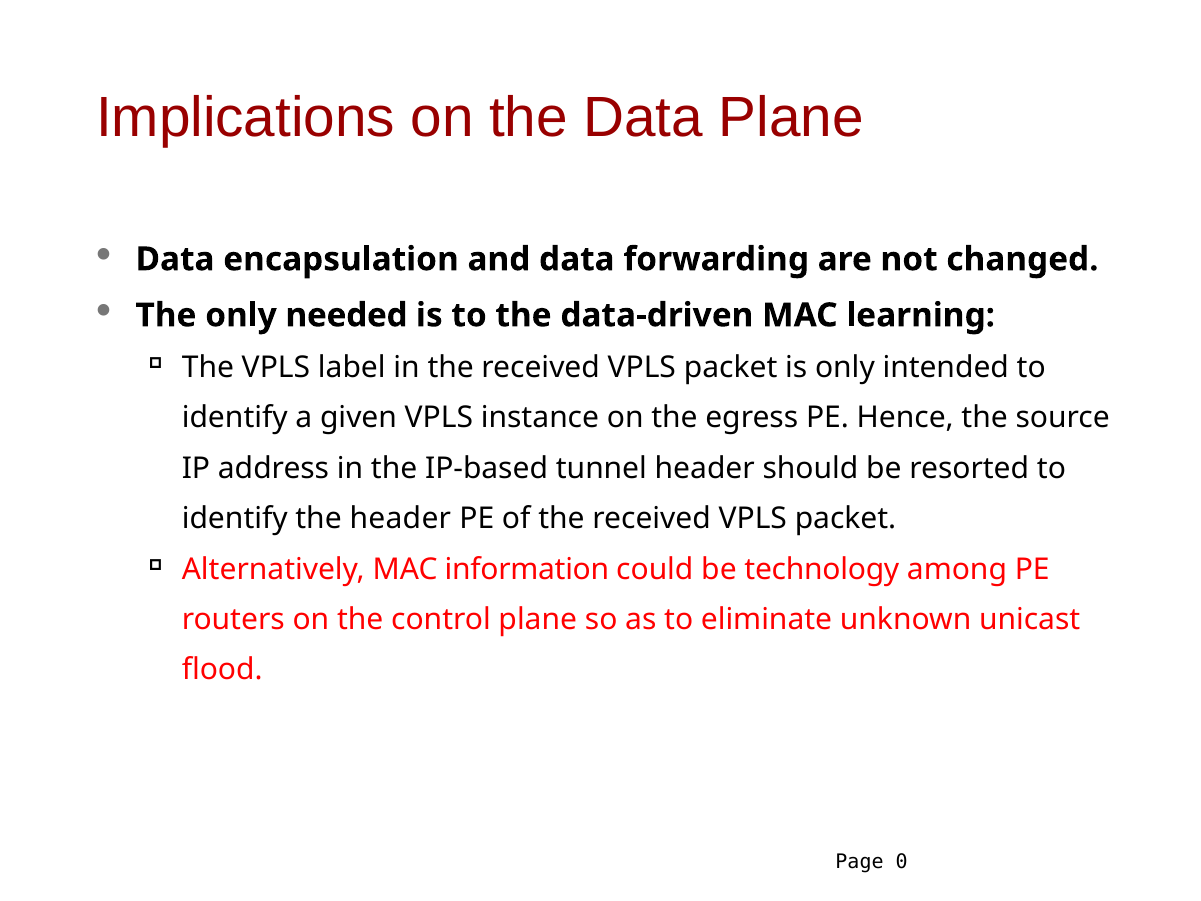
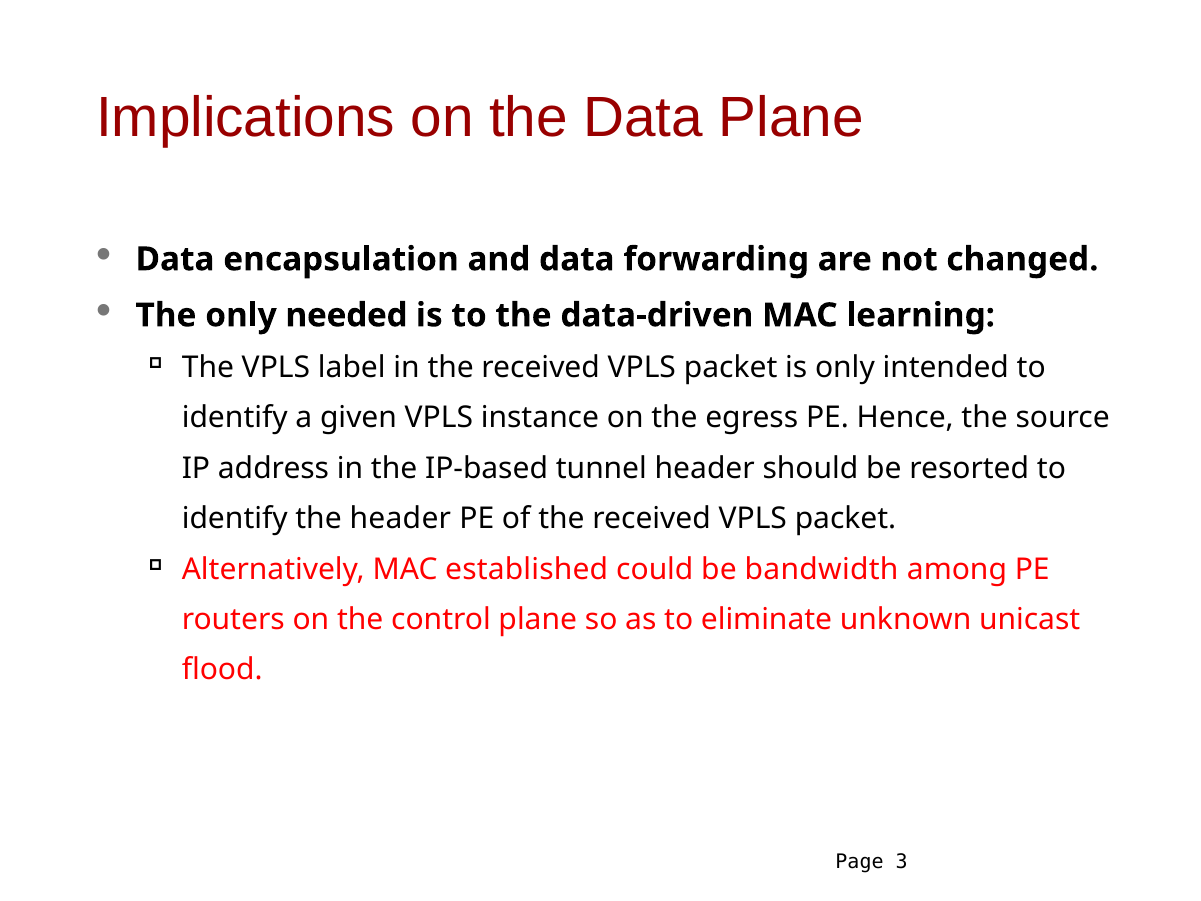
information: information -> established
technology: technology -> bandwidth
0: 0 -> 3
